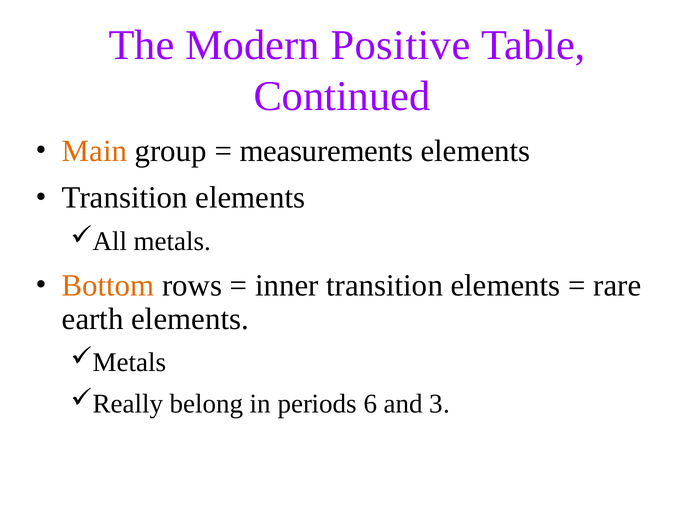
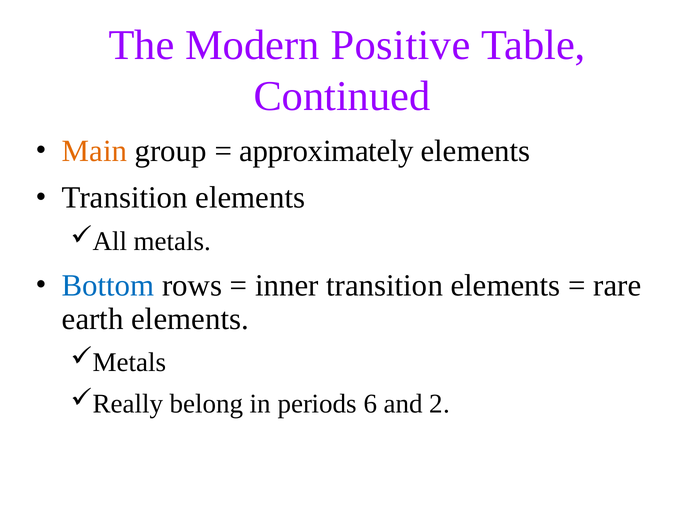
measurements: measurements -> approximately
Bottom colour: orange -> blue
3: 3 -> 2
